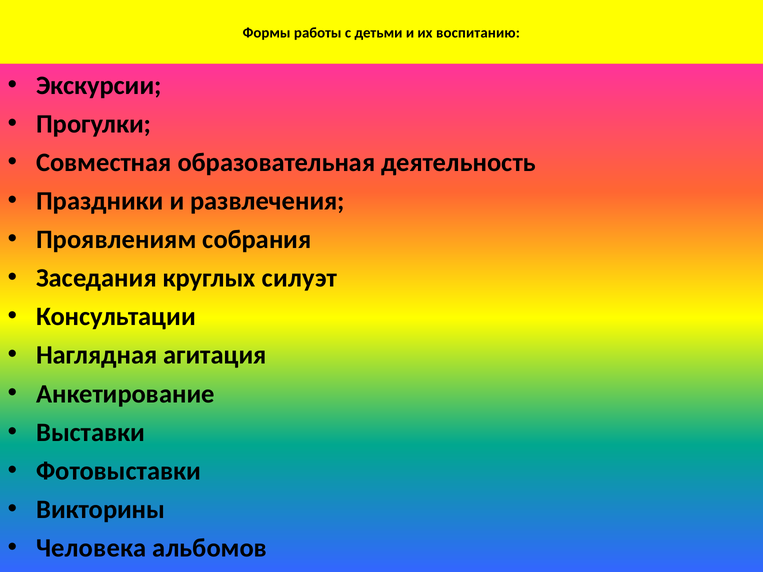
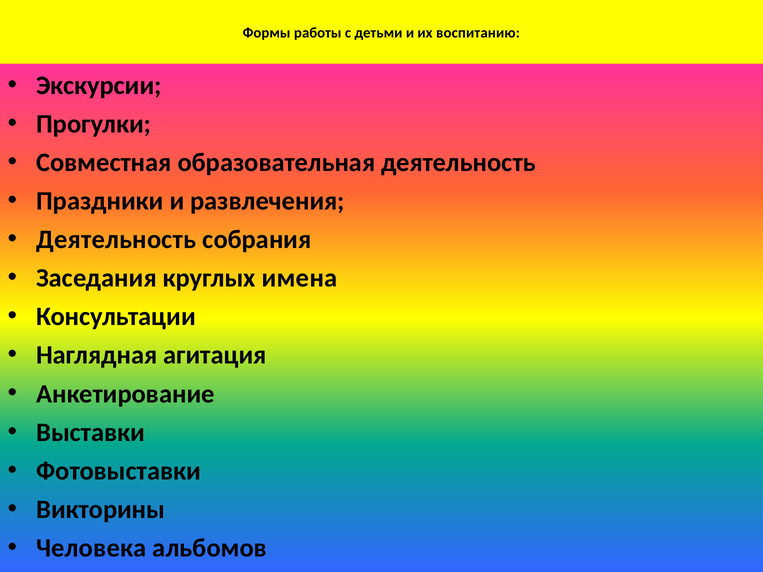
Проявлениям at (116, 240): Проявлениям -> Деятельность
силуэт: силуэт -> имена
